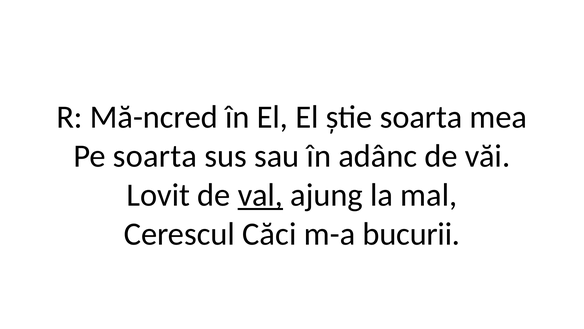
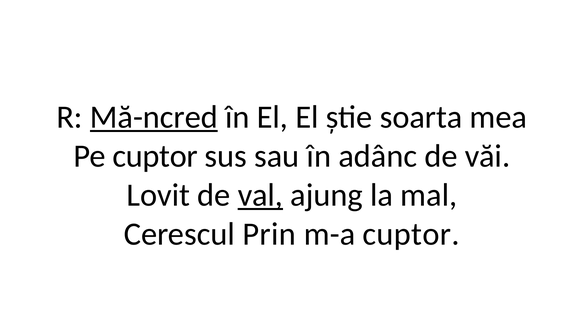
Mă-ncred underline: none -> present
Pe soarta: soarta -> cuptor
Căci: Căci -> Prin
m-a bucurii: bucurii -> cuptor
